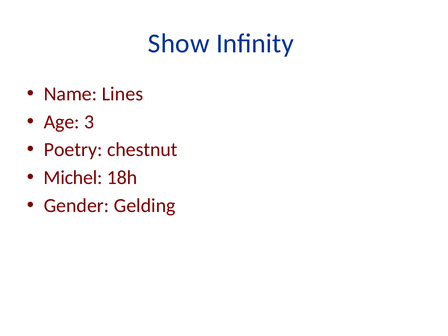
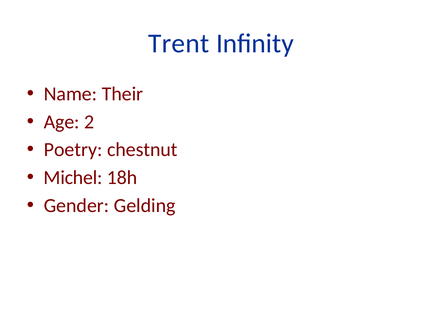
Show: Show -> Trent
Lines: Lines -> Their
3: 3 -> 2
